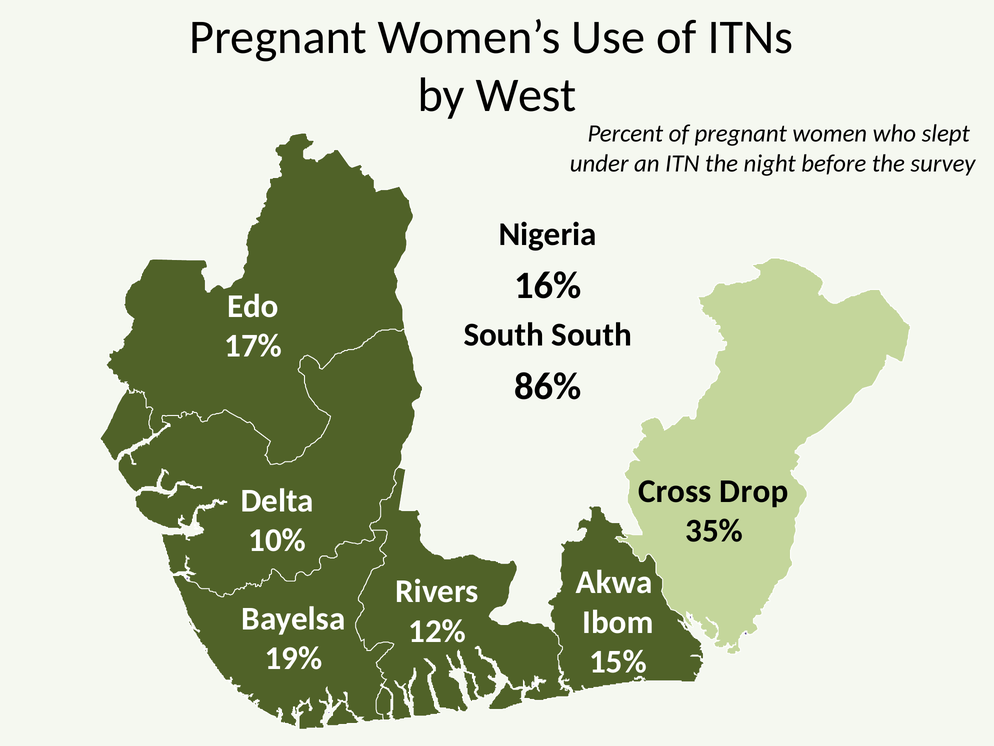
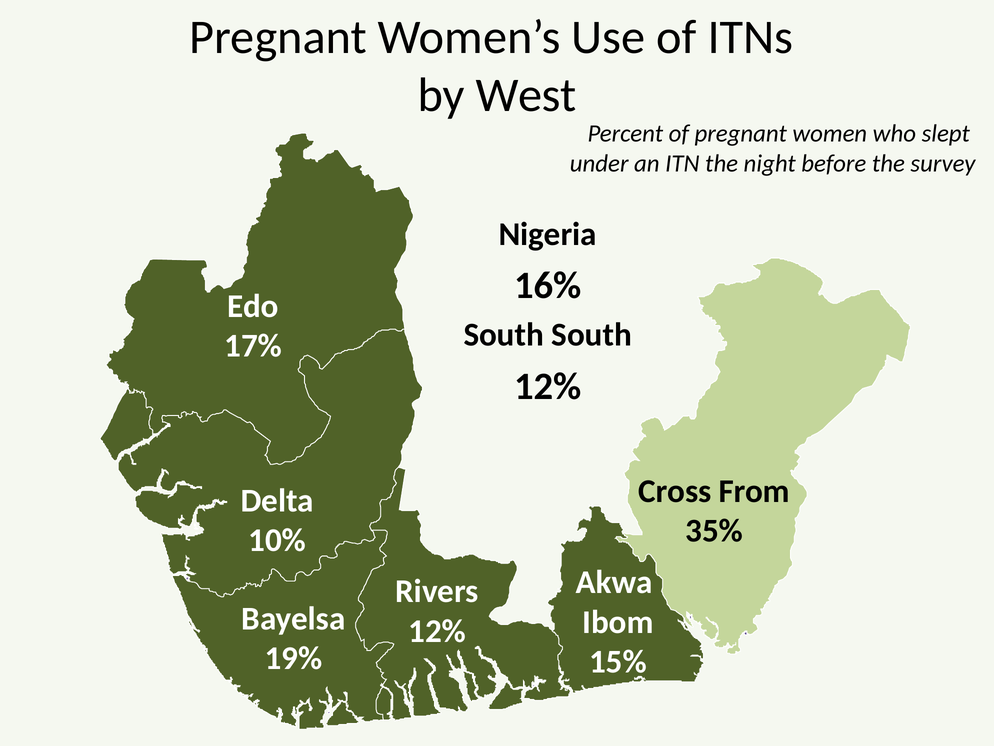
86% at (548, 386): 86% -> 12%
Drop: Drop -> From
